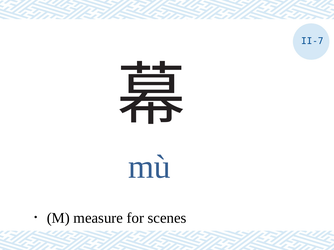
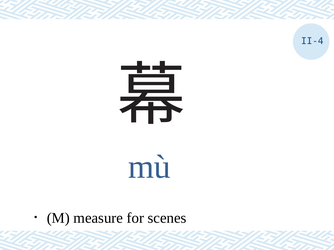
II-7: II-7 -> II-4
